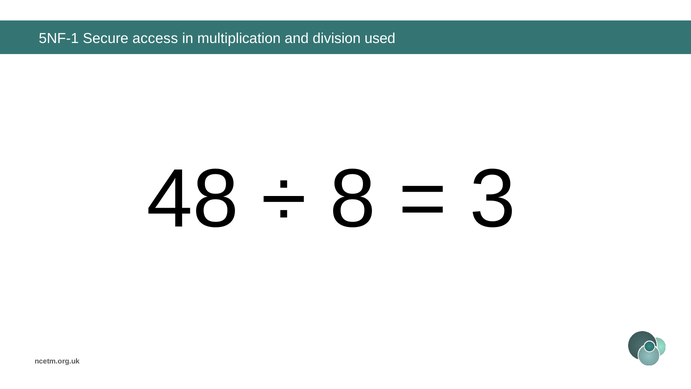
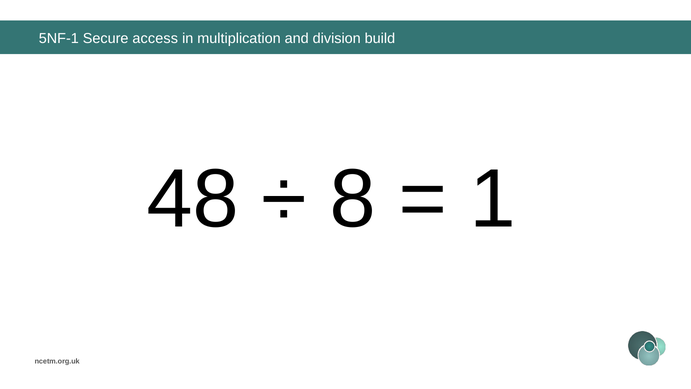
used: used -> build
3: 3 -> 1
